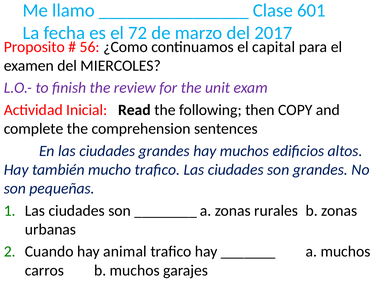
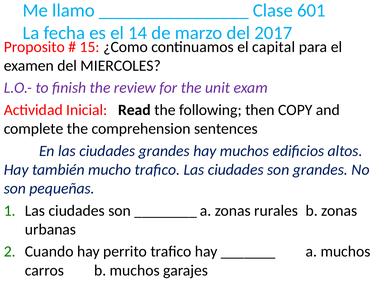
72: 72 -> 14
56: 56 -> 15
animal: animal -> perrito
